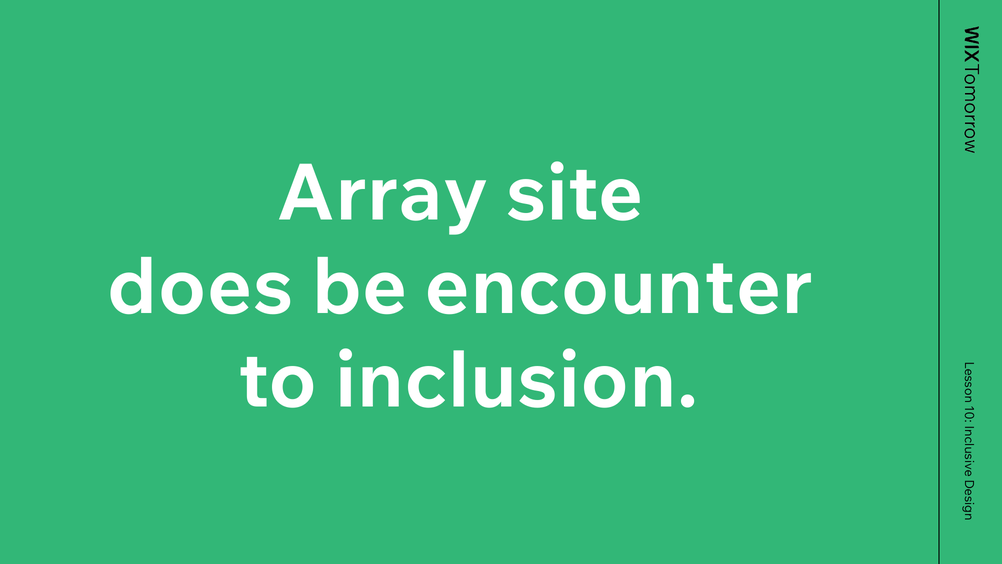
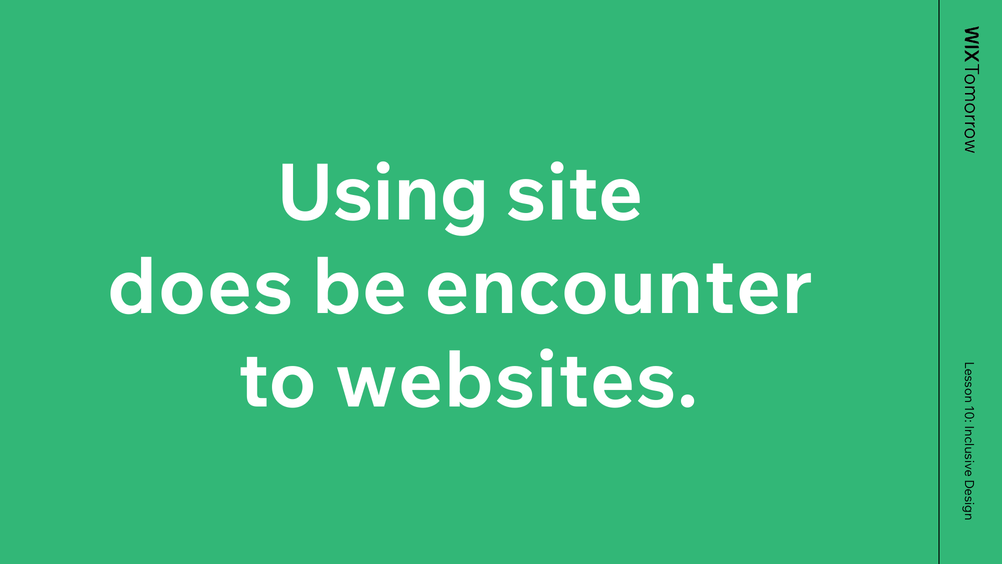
Array: Array -> Using
inclusion: inclusion -> websites
